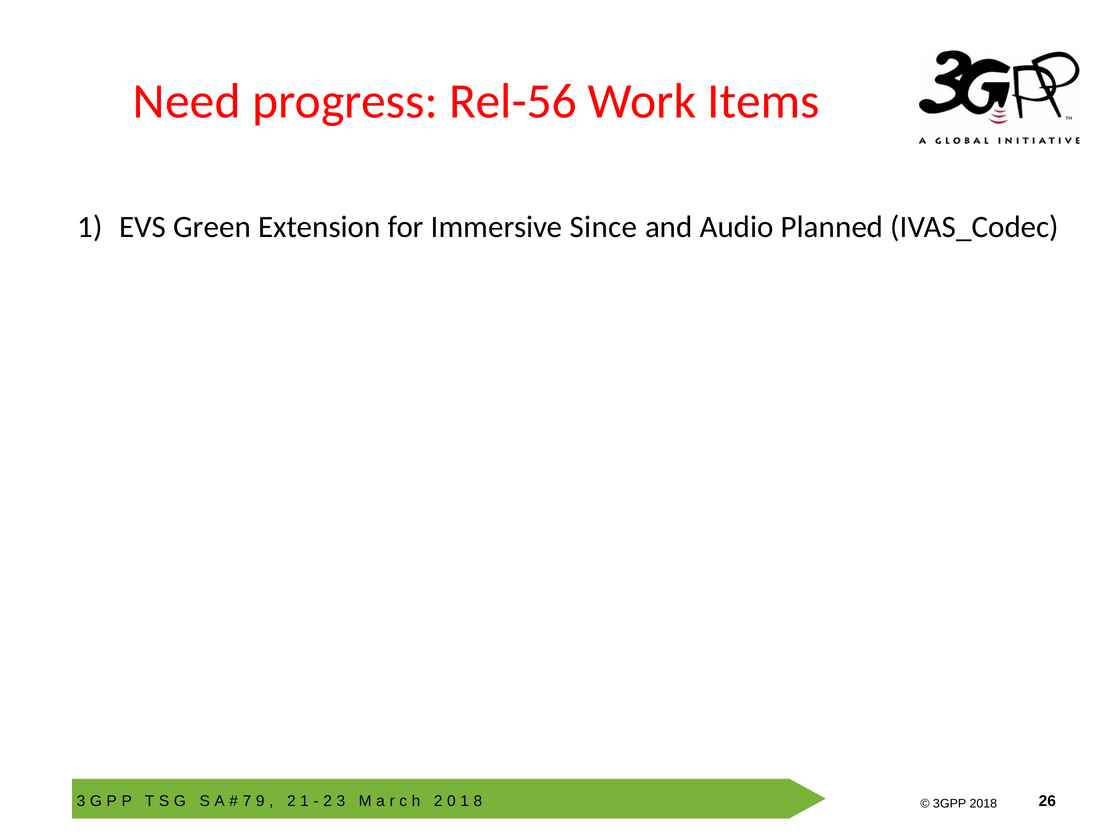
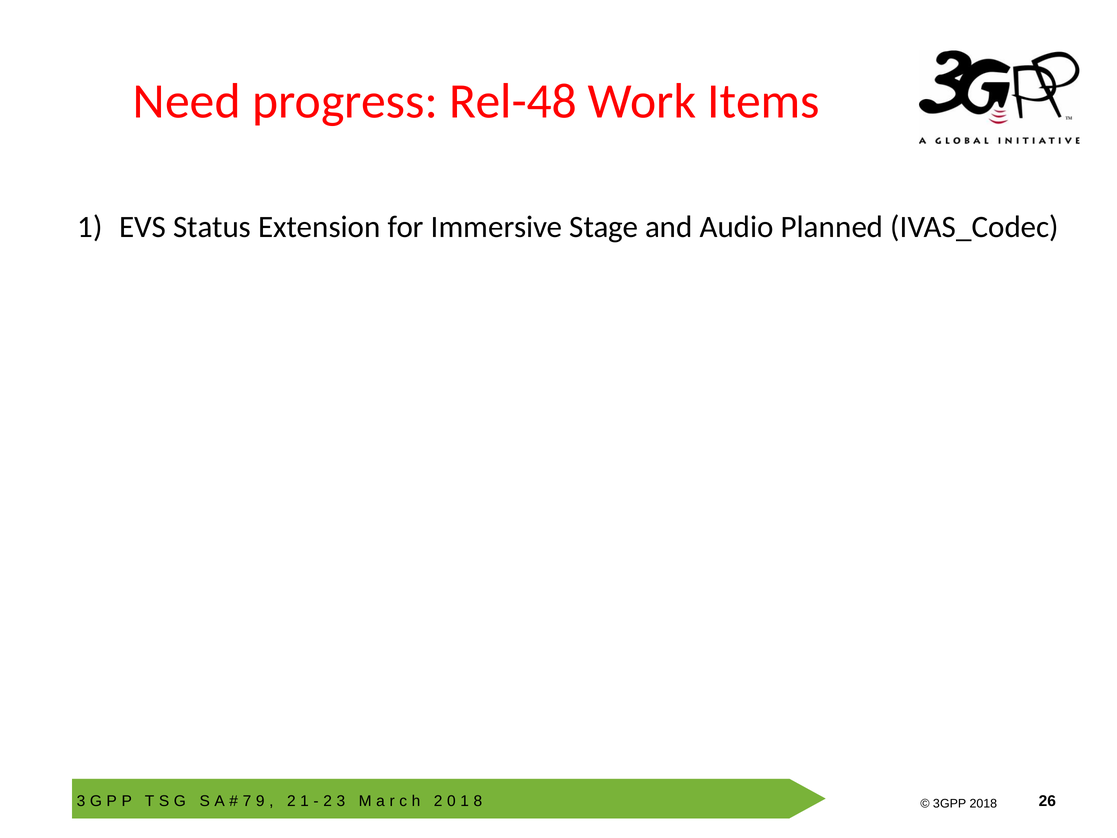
Rel-56: Rel-56 -> Rel-48
Green: Green -> Status
Since: Since -> Stage
